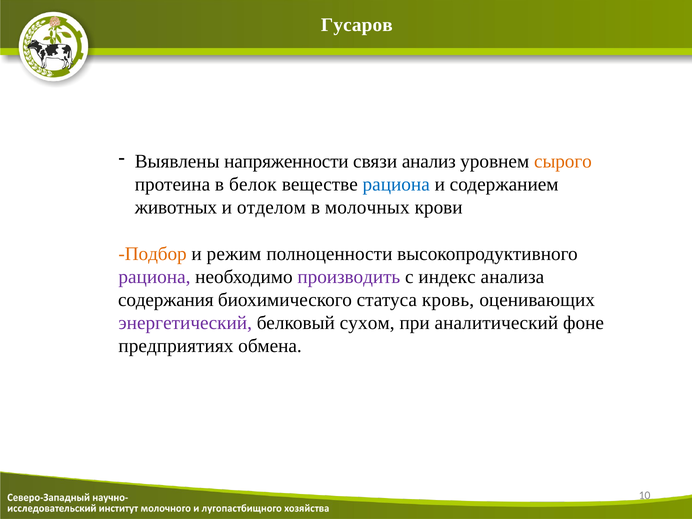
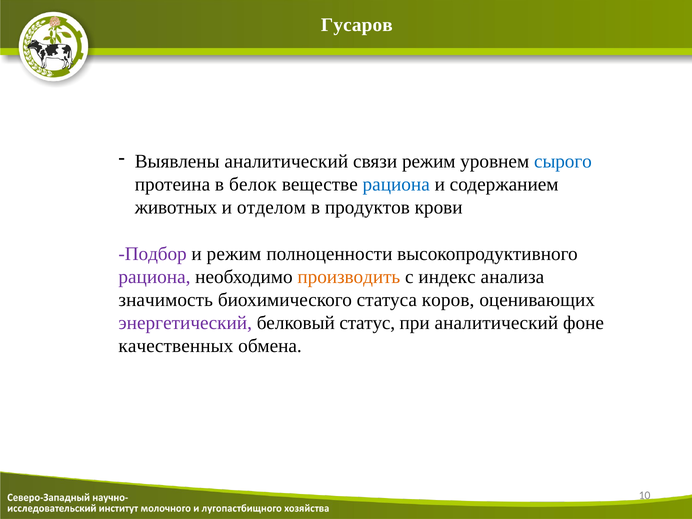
Выявлены напряженности: напряженности -> аналитический
связи анализ: анализ -> режим
сырого colour: orange -> blue
молочных: молочных -> продуктов
Подбор colour: orange -> purple
производить colour: purple -> orange
содержания: содержания -> значимость
кровь: кровь -> коров
сухом: сухом -> статус
предприятиях: предприятиях -> качественных
